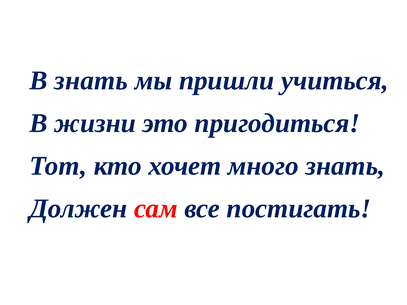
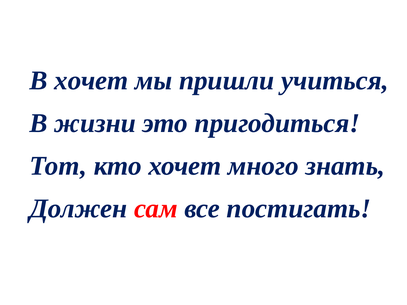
В знать: знать -> хочет
